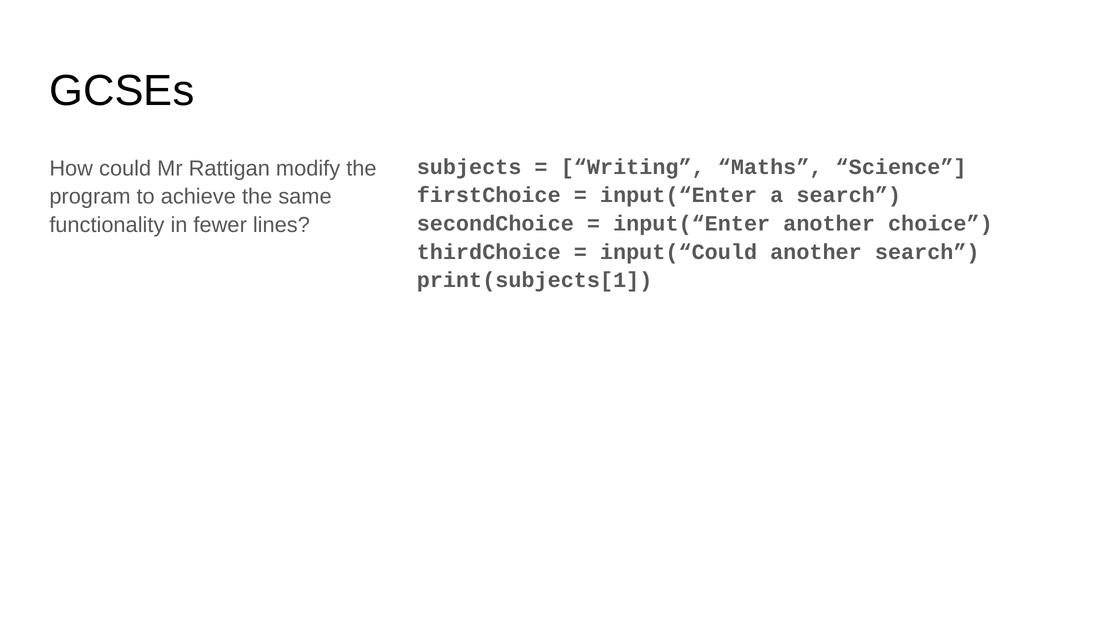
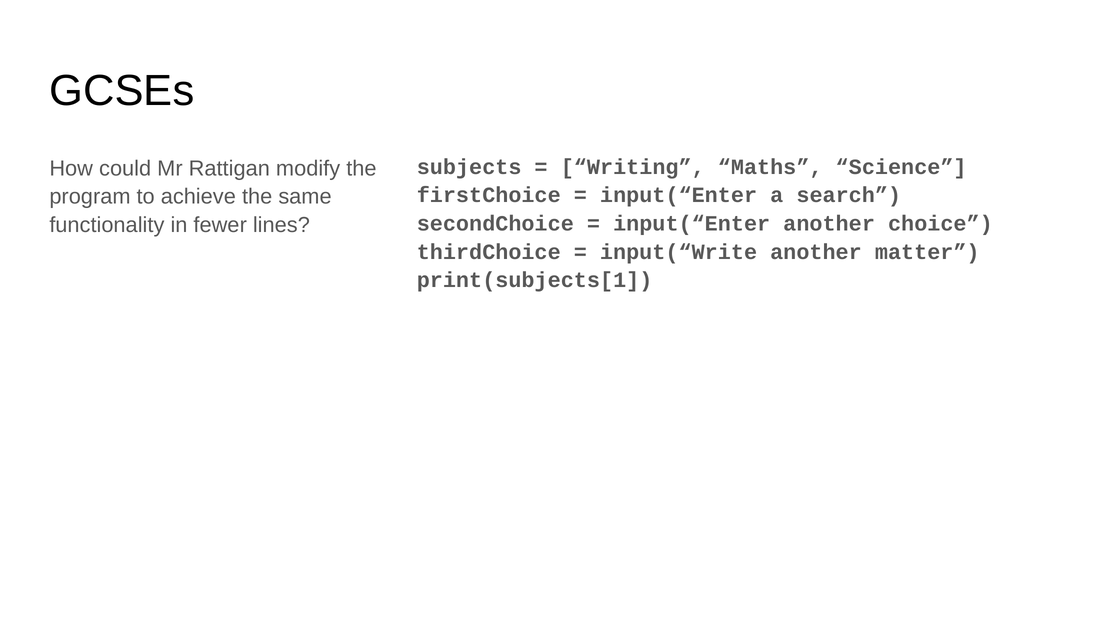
input(“Could: input(“Could -> input(“Write
another search: search -> matter
